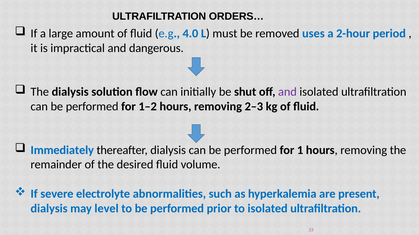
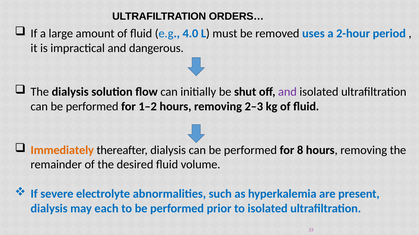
Immediately colour: blue -> orange
1: 1 -> 8
level: level -> each
